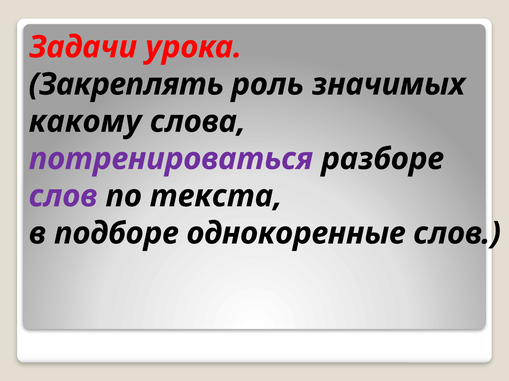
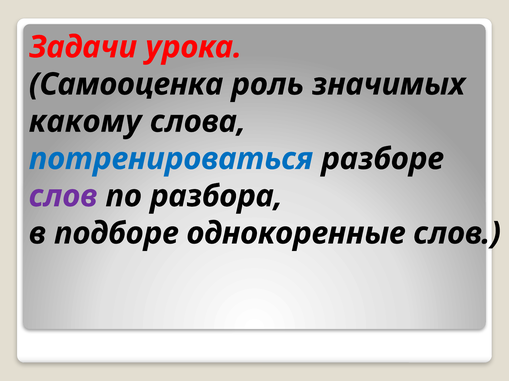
Закреплять: Закреплять -> Самооценка
потренироваться colour: purple -> blue
текста: текста -> разбора
